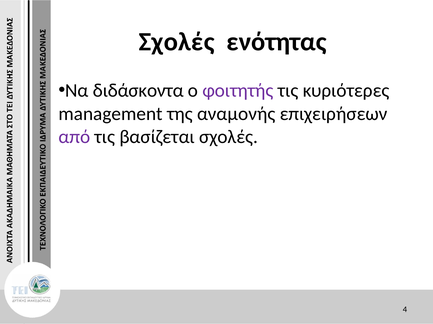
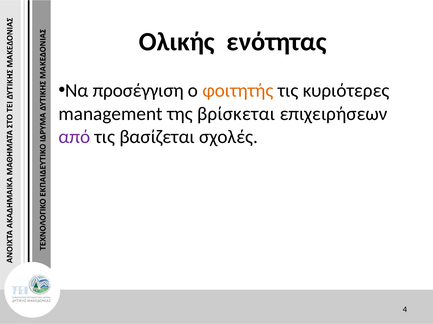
Σχολές at (177, 42): Σχολές -> Ολικής
διδάσκοντα: διδάσκοντα -> προσέγγιση
φοιτητής colour: purple -> orange
αναμονής: αναμονής -> βρίσκεται
